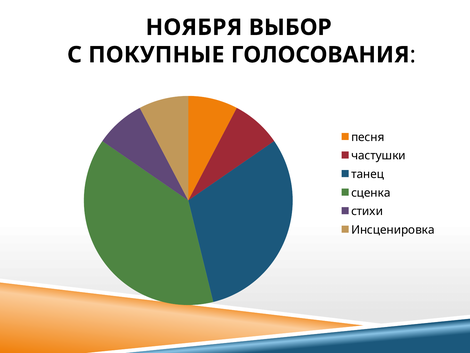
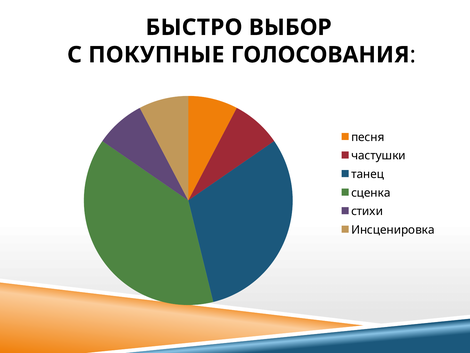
НОЯБРЯ: НОЯБРЯ -> БЫСТРО
